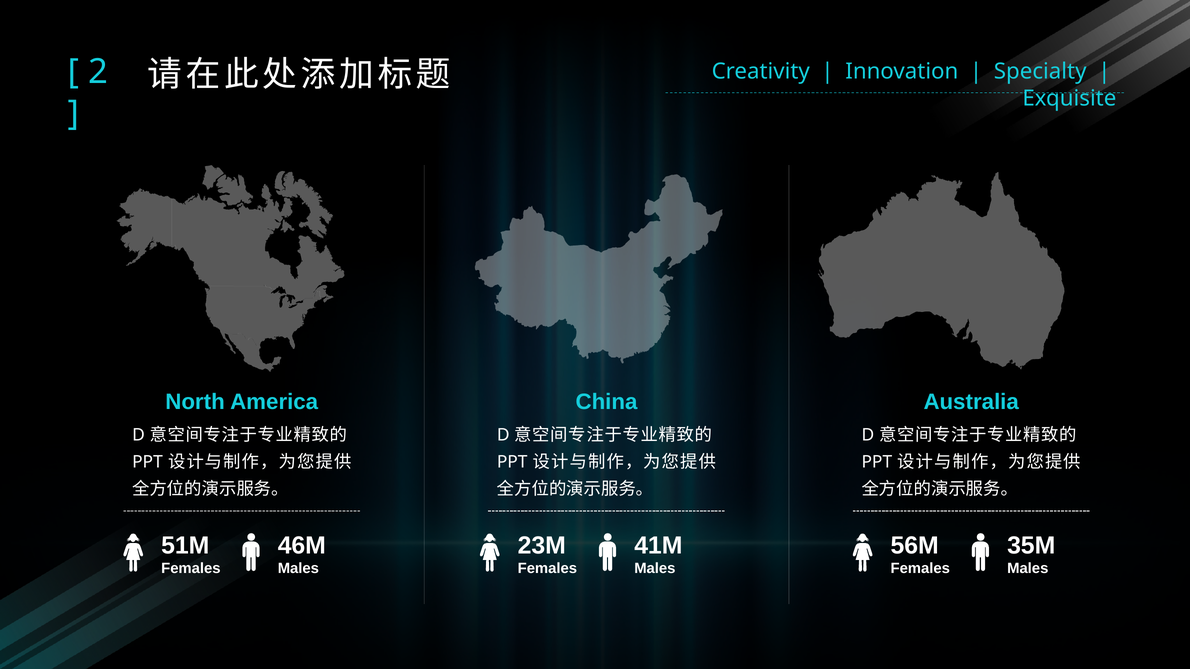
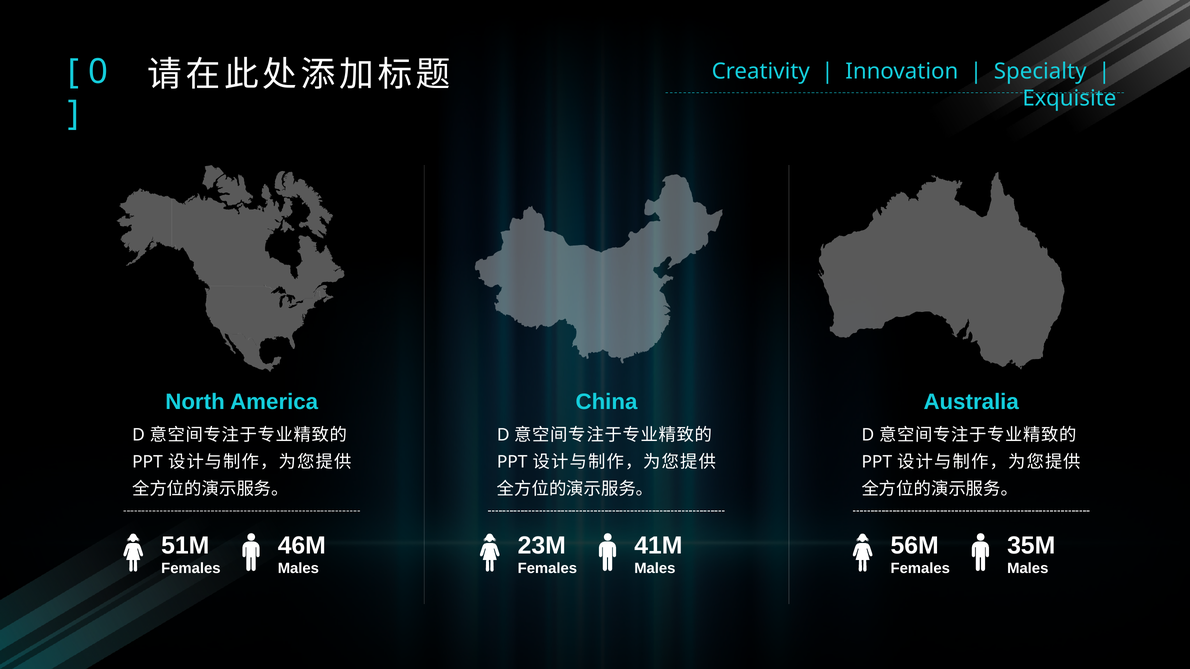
2: 2 -> 0
